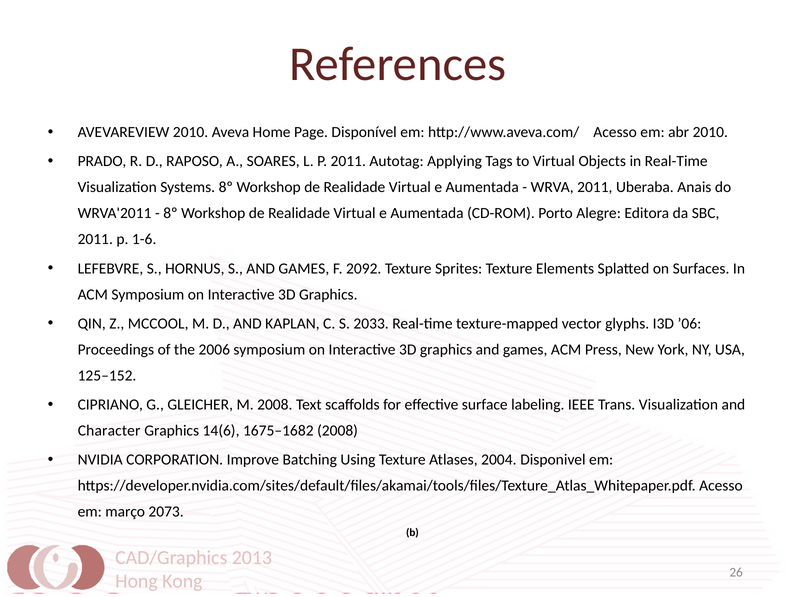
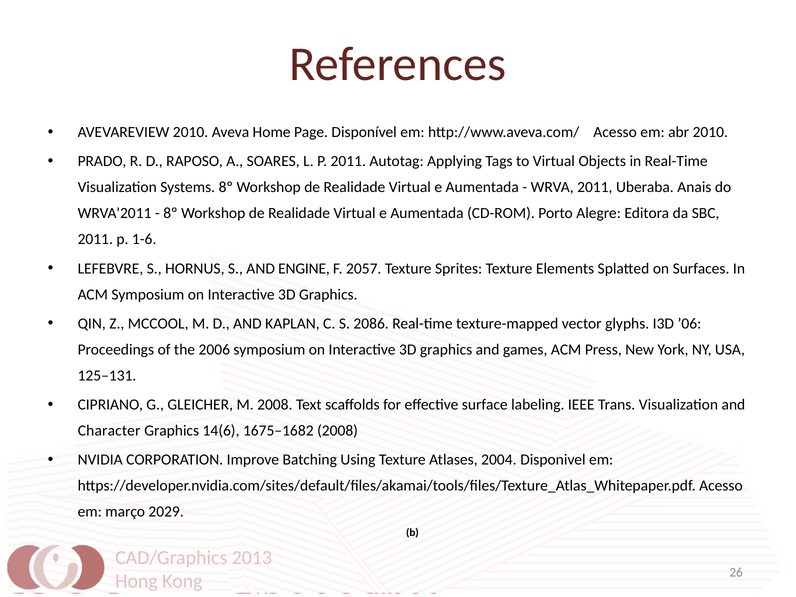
S AND GAMES: GAMES -> ENGINE
2092: 2092 -> 2057
2033: 2033 -> 2086
125–152: 125–152 -> 125–131
2073: 2073 -> 2029
